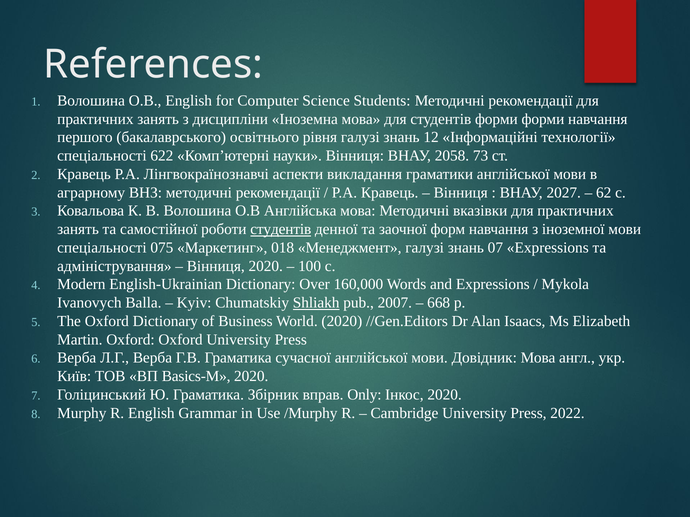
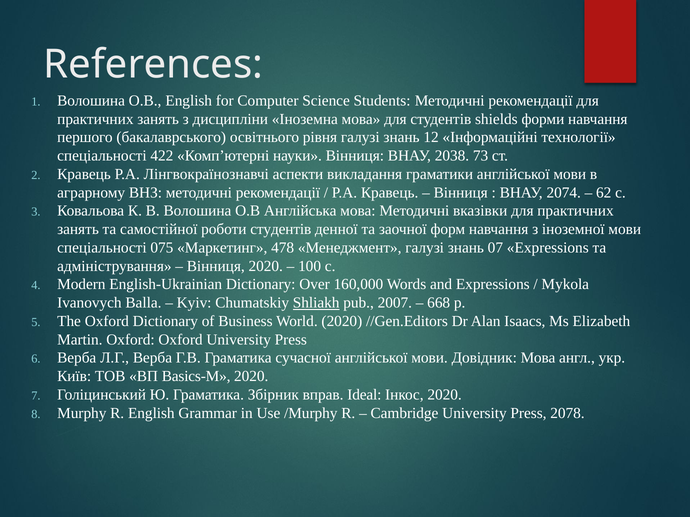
студентів форми: форми -> shields
622: 622 -> 422
2058: 2058 -> 2038
2027: 2027 -> 2074
студентів at (281, 229) underline: present -> none
018: 018 -> 478
Only: Only -> Ideal
2022: 2022 -> 2078
